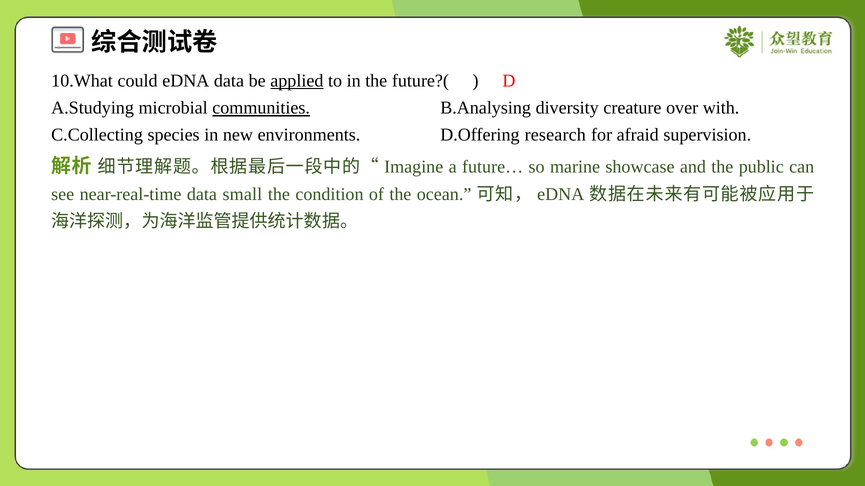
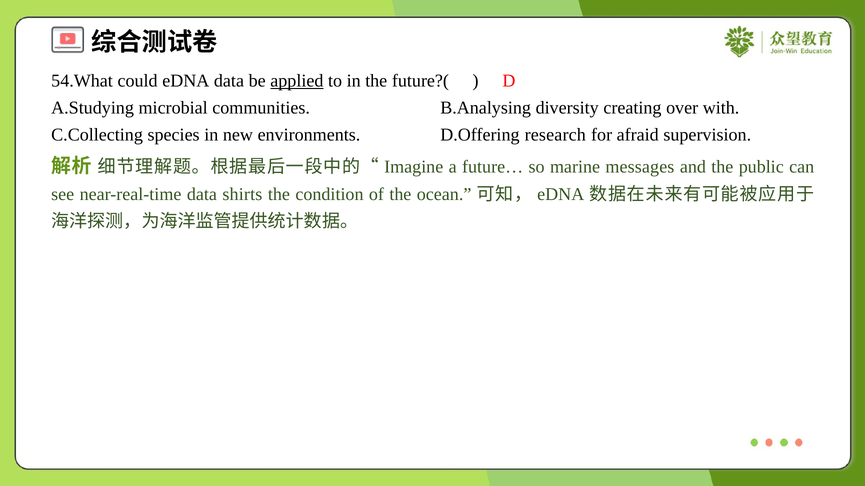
10.What: 10.What -> 54.What
communities underline: present -> none
creature: creature -> creating
showcase: showcase -> messages
small: small -> shirts
